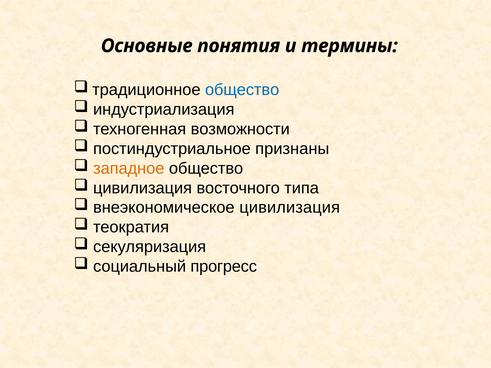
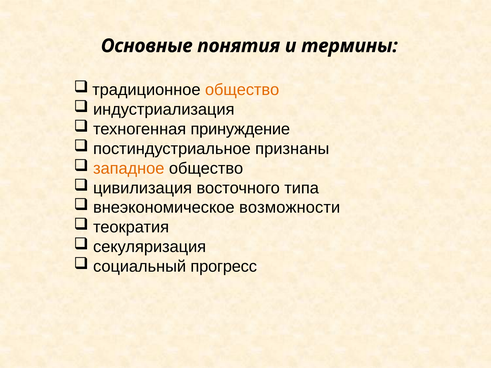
общество at (242, 90) colour: blue -> orange
возможности: возможности -> принуждение
внеэкономическое цивилизация: цивилизация -> возможности
